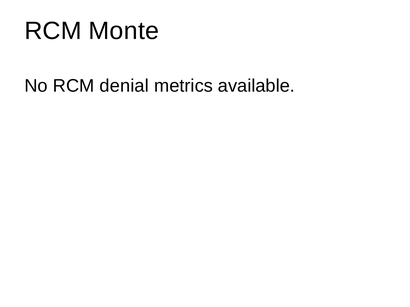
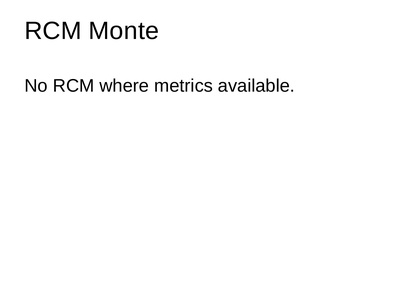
denial: denial -> where
